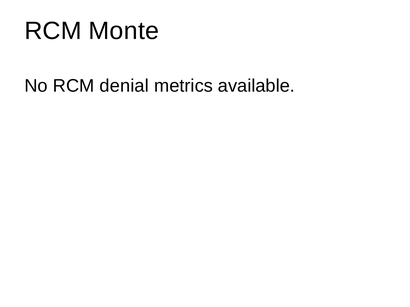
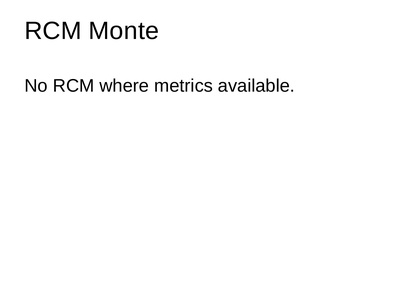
denial: denial -> where
